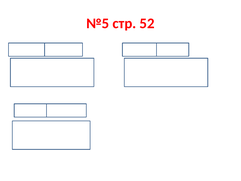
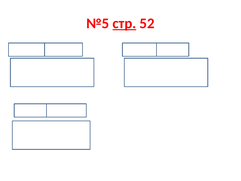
стр underline: none -> present
